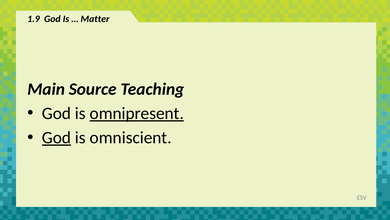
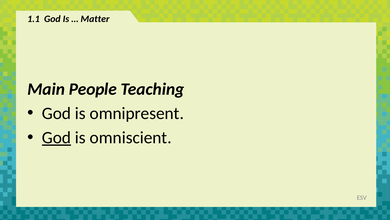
1.9: 1.9 -> 1.1
Source: Source -> People
omnipresent underline: present -> none
